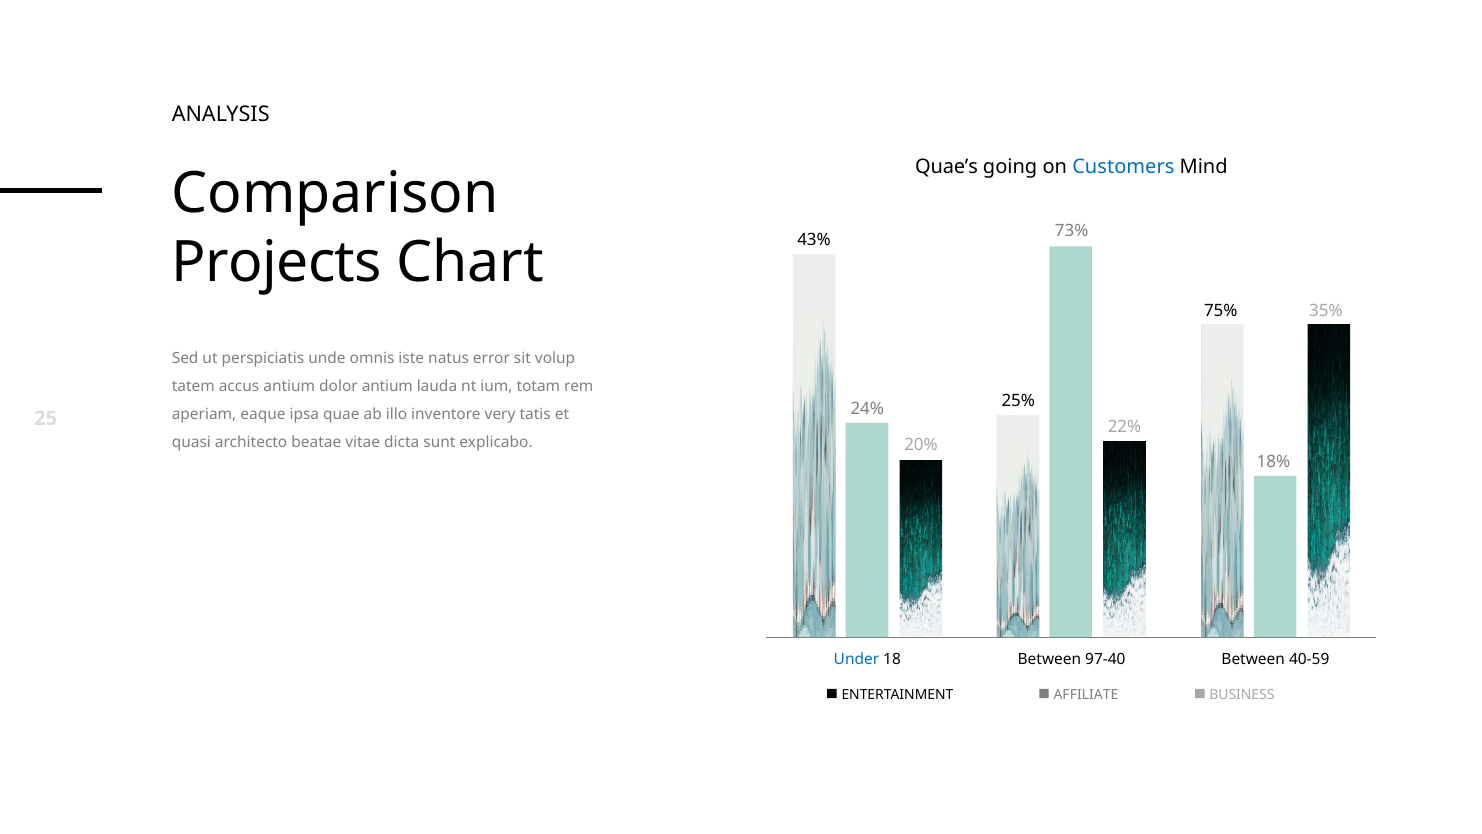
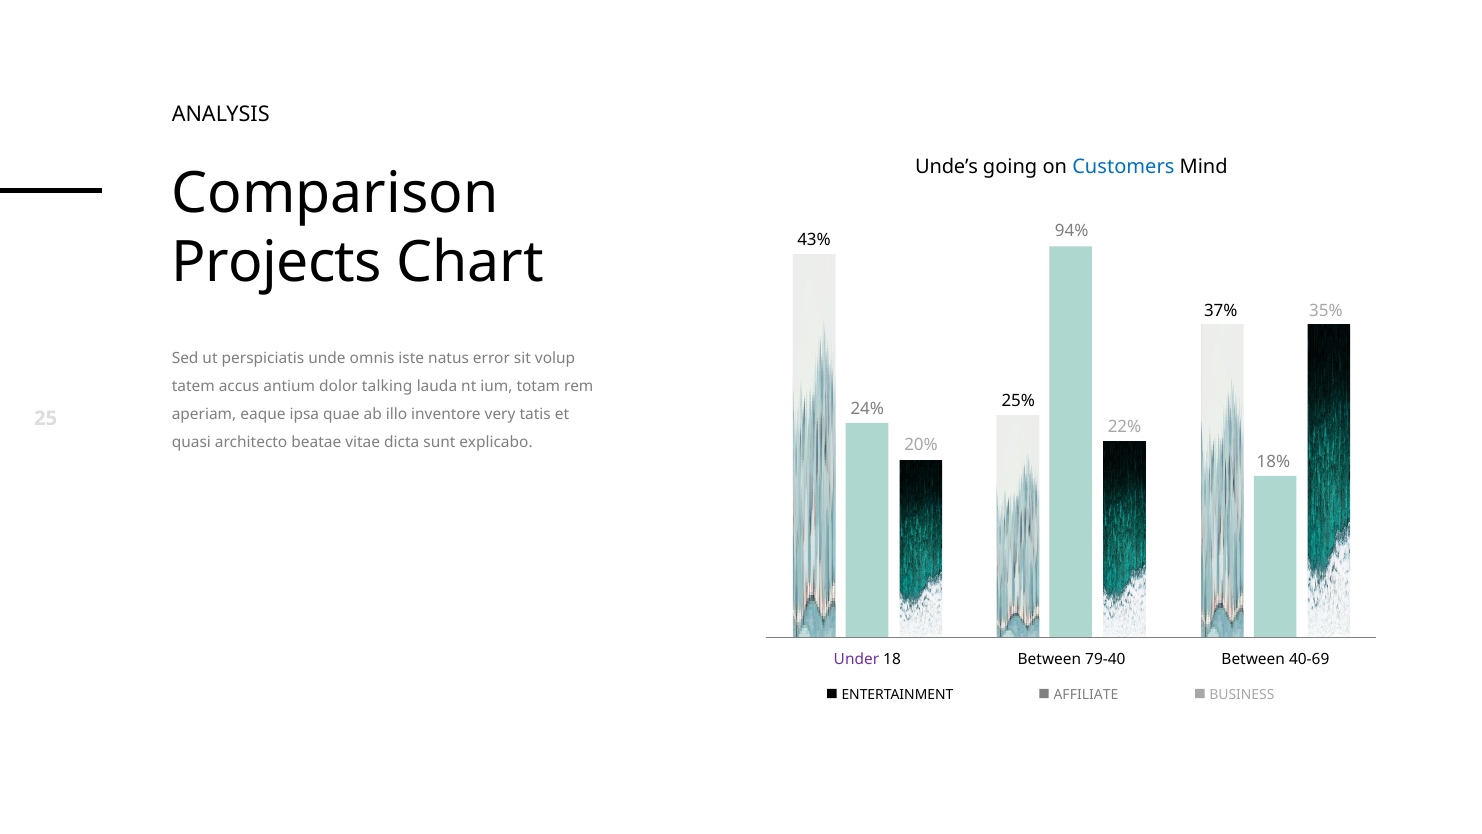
Quae’s: Quae’s -> Unde’s
73%: 73% -> 94%
75%: 75% -> 37%
dolor antium: antium -> talking
Under colour: blue -> purple
97-40: 97-40 -> 79-40
40-59: 40-59 -> 40-69
